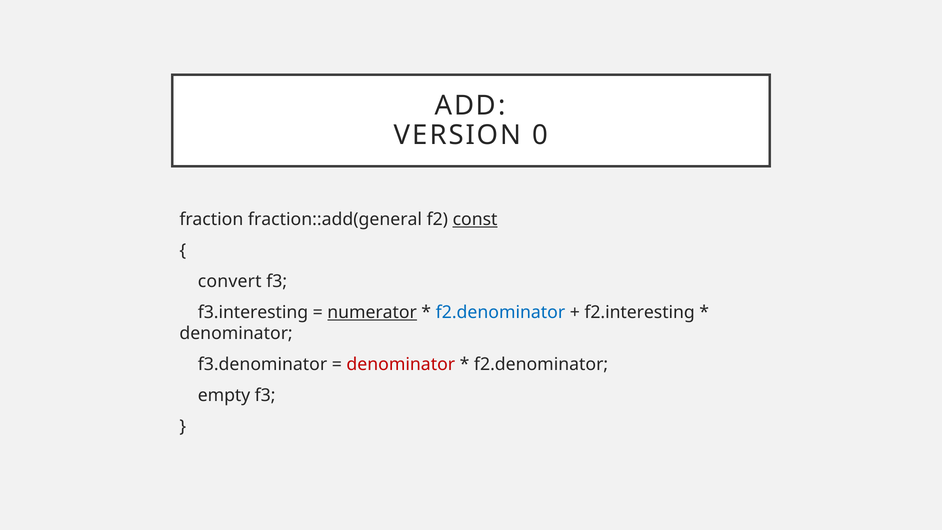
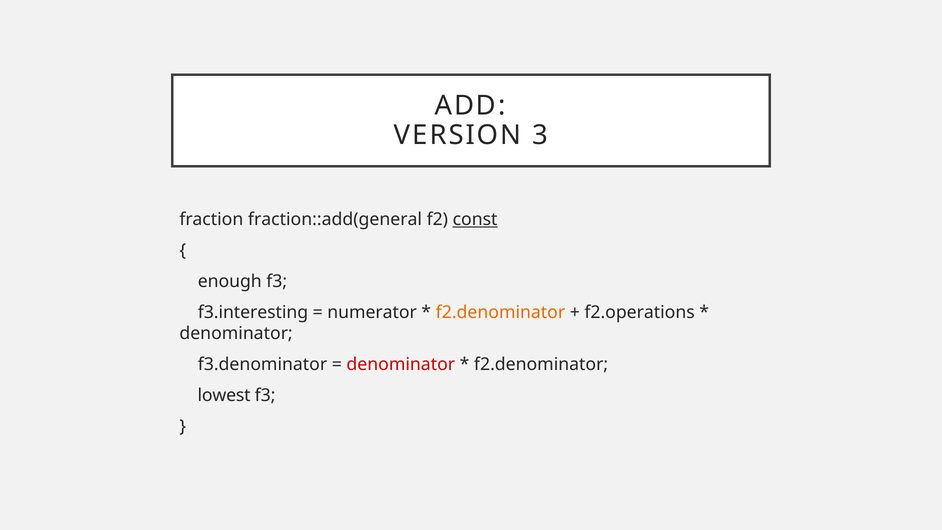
0: 0 -> 3
convert: convert -> enough
numerator underline: present -> none
f2.denominator at (500, 312) colour: blue -> orange
f2.interesting: f2.interesting -> f2.operations
empty: empty -> lowest
